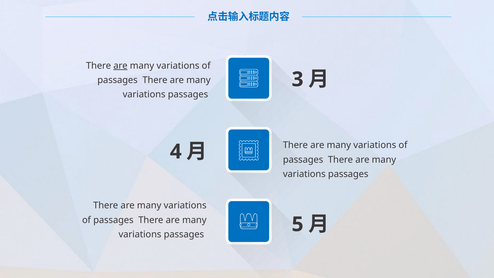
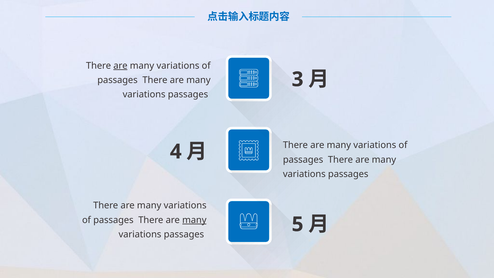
many at (194, 220) underline: none -> present
